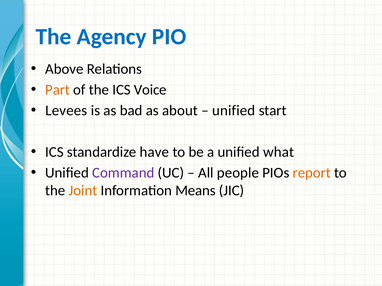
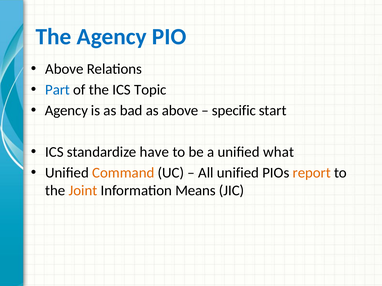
Part colour: orange -> blue
Voice: Voice -> Topic
Levees at (66, 111): Levees -> Agency
as about: about -> above
unified at (234, 111): unified -> specific
Command colour: purple -> orange
All people: people -> unified
